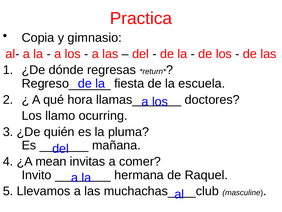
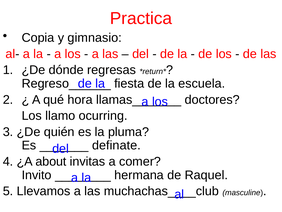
mañana: mañana -> definate
mean: mean -> about
